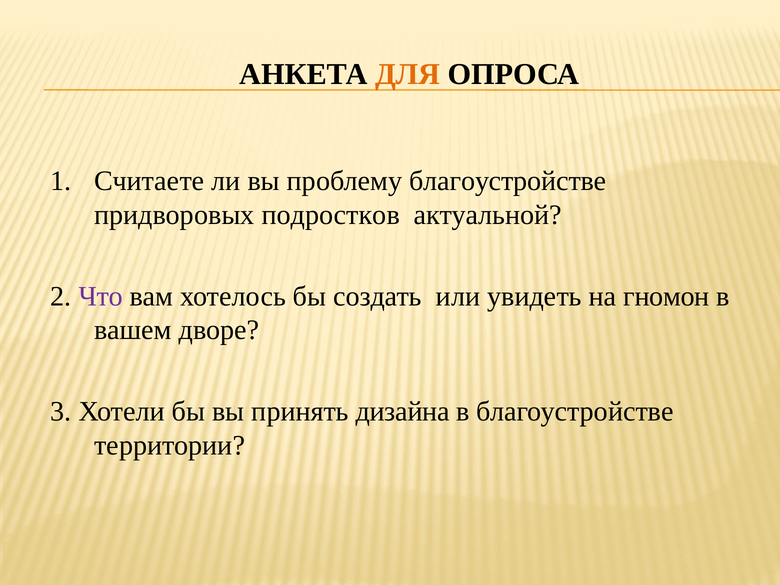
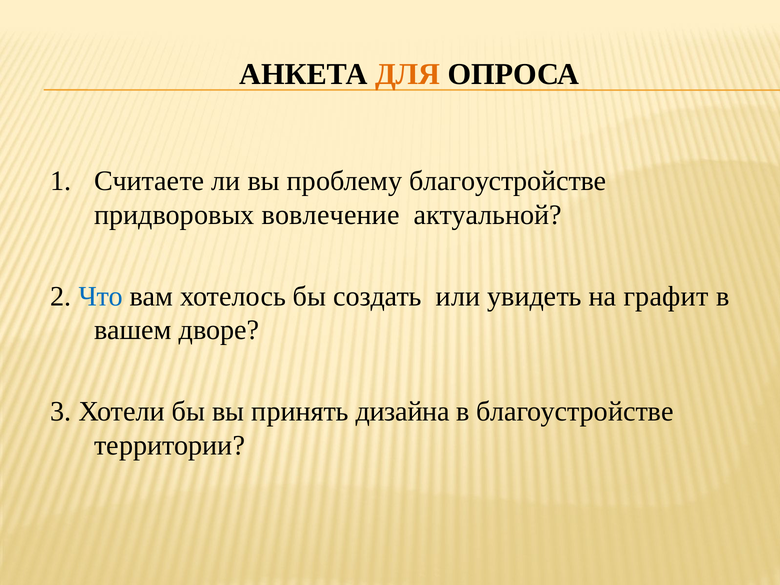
подростков: подростков -> вовлечение
Что colour: purple -> blue
гномон: гномон -> графит
